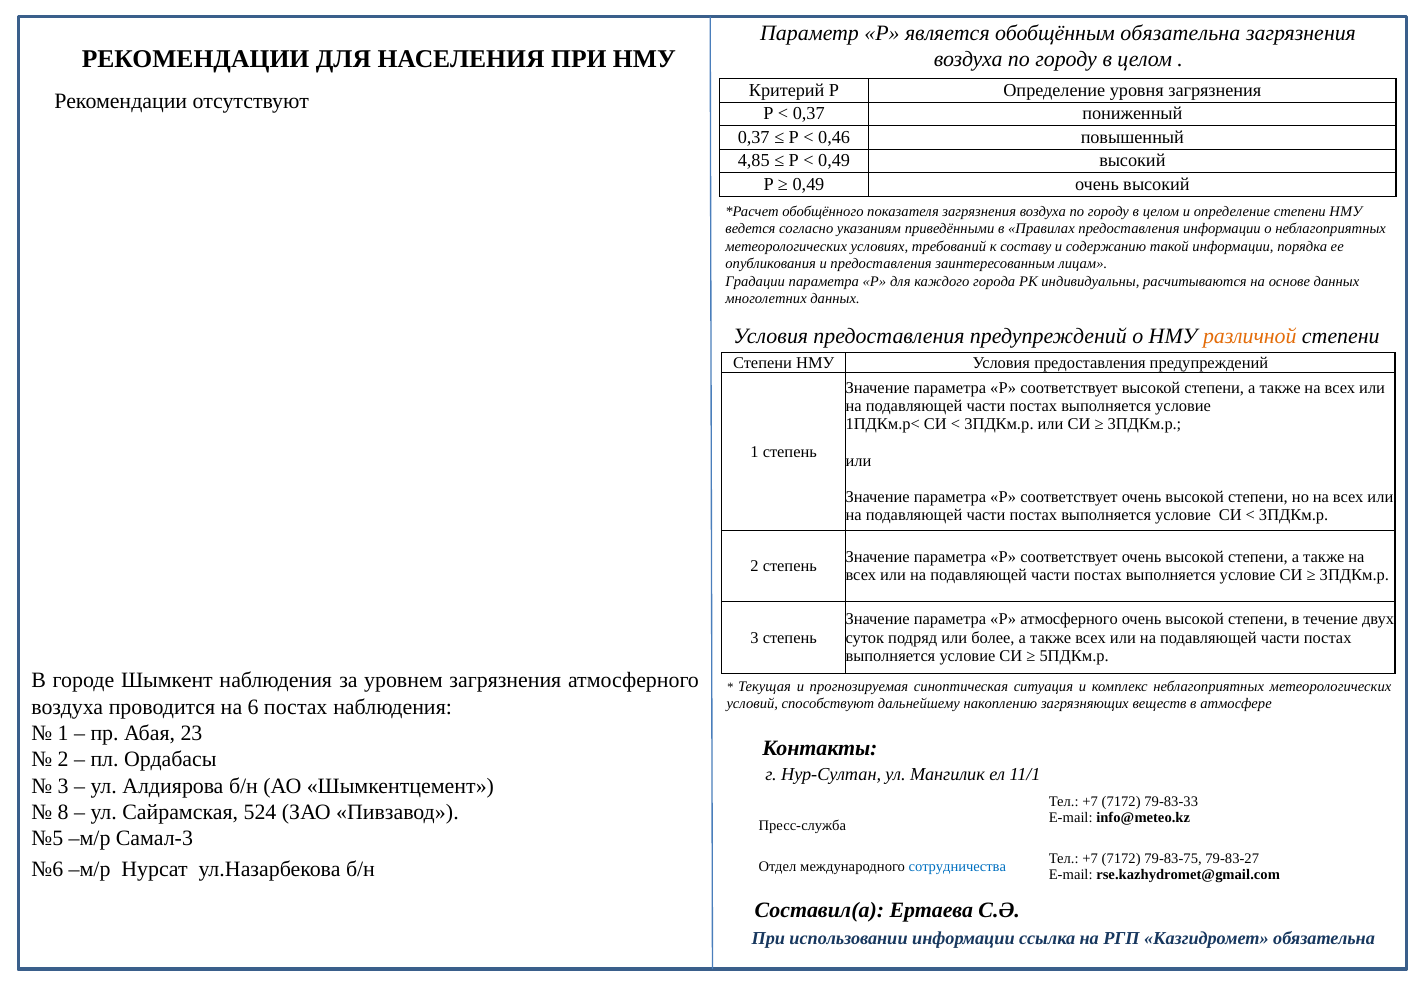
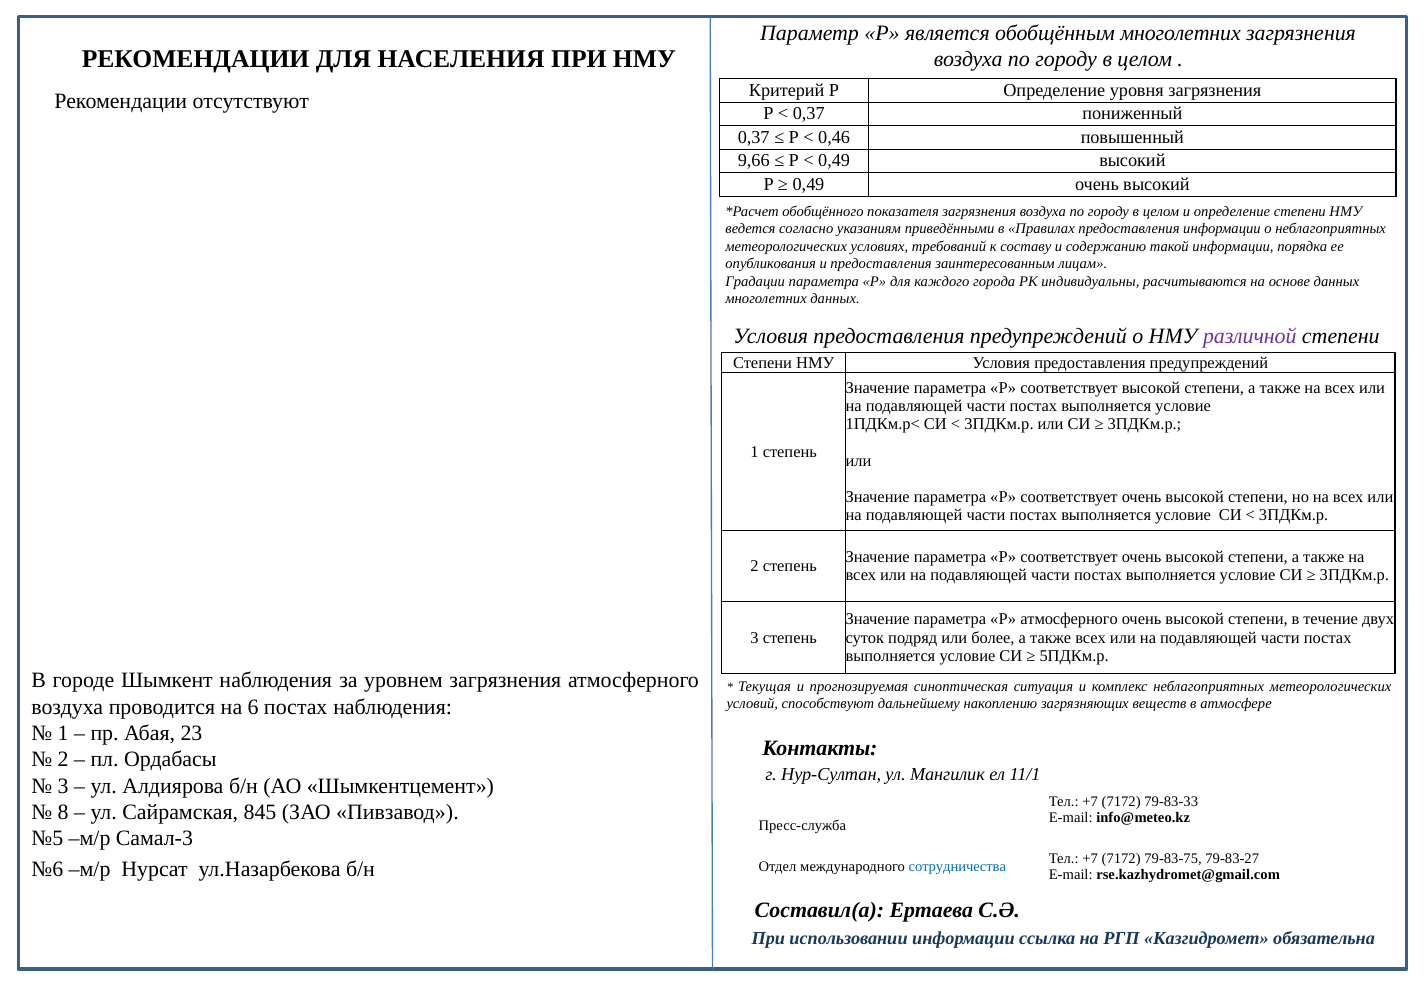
обобщённым обязательна: обязательна -> многолетних
4,85: 4,85 -> 9,66
различной colour: orange -> purple
524: 524 -> 845
